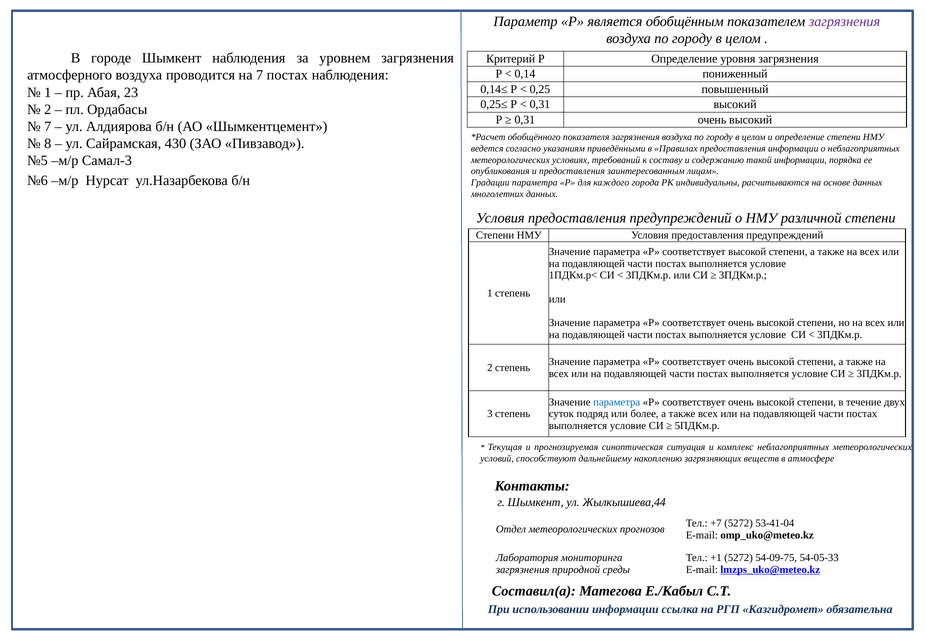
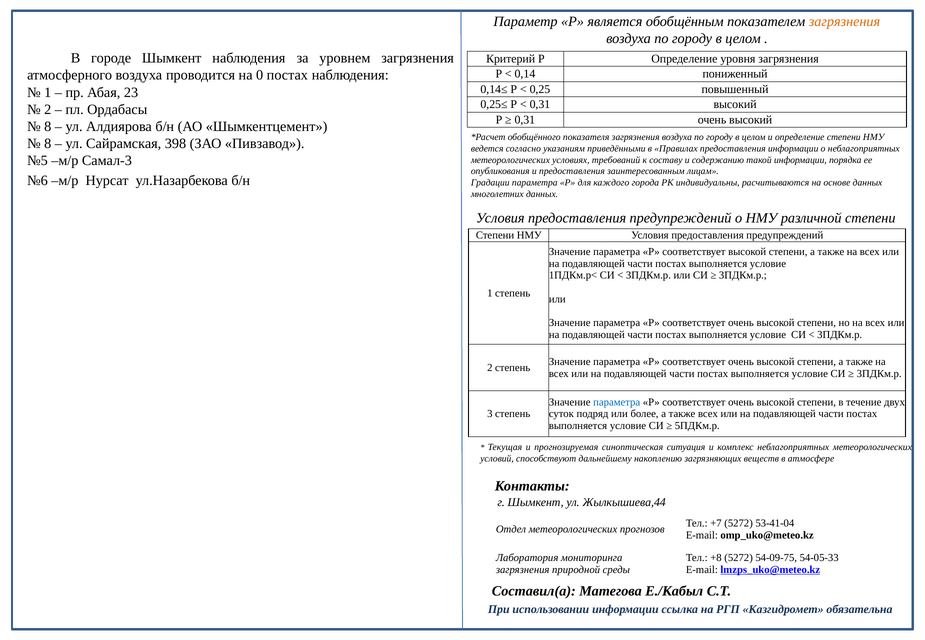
загрязнения at (844, 22) colour: purple -> orange
на 7: 7 -> 0
7 at (48, 127): 7 -> 8
430: 430 -> 398
+1: +1 -> +8
